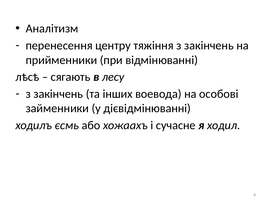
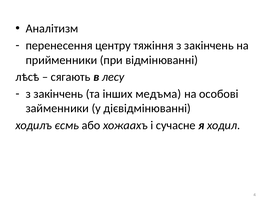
воевода: воевода -> медъма
